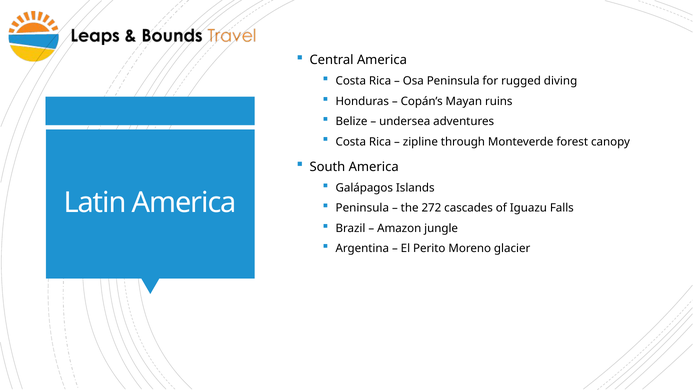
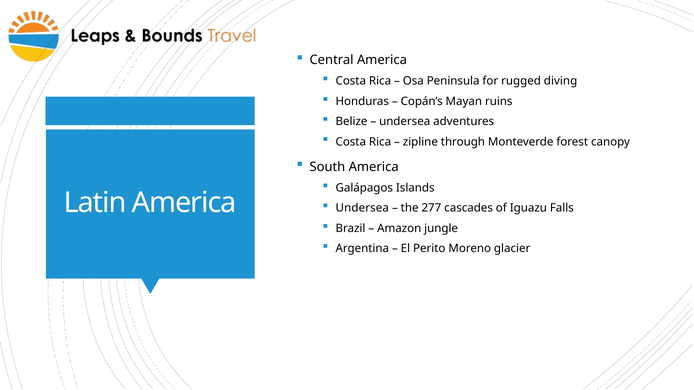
Peninsula at (362, 208): Peninsula -> Undersea
272: 272 -> 277
